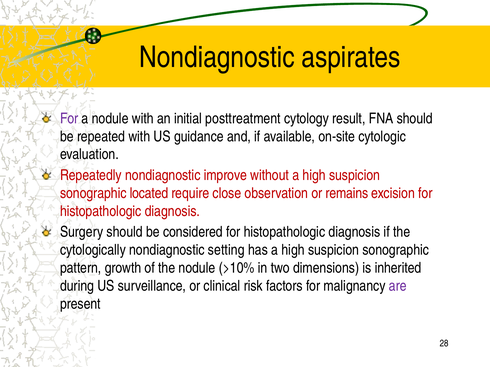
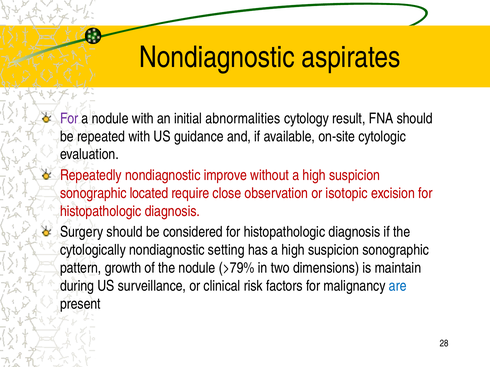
posttreatment: posttreatment -> abnormalities
remains: remains -> isotopic
>10%: >10% -> >79%
inherited: inherited -> maintain
are colour: purple -> blue
